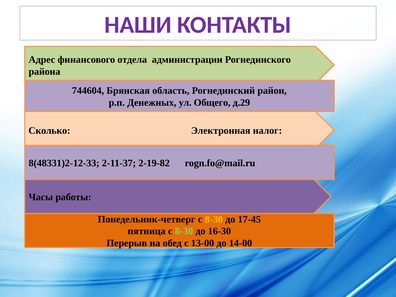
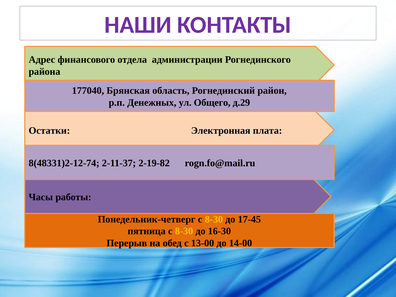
744604: 744604 -> 177040
Сколько: Сколько -> Остатки
налог: налог -> плата
8(48331)2-12-33: 8(48331)2-12-33 -> 8(48331)2-12-74
8-30 at (184, 231) colour: light green -> yellow
